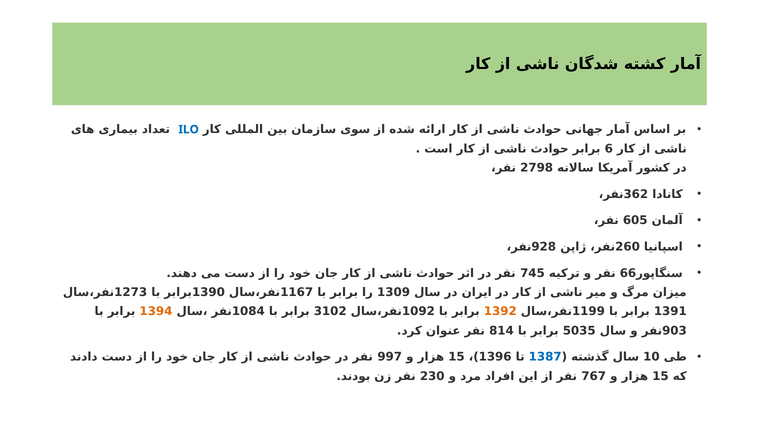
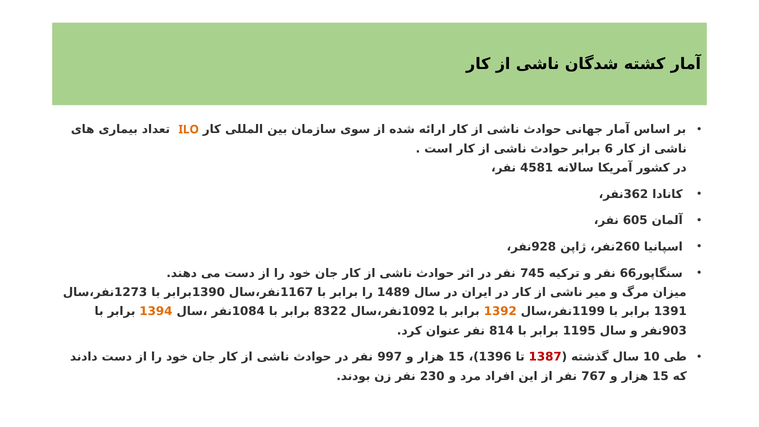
ILO colour: blue -> orange
2798: 2798 -> 4581
1309: 1309 -> 1489
3102: 3102 -> 8322
5035: 5035 -> 1195
1387 colour: blue -> red
